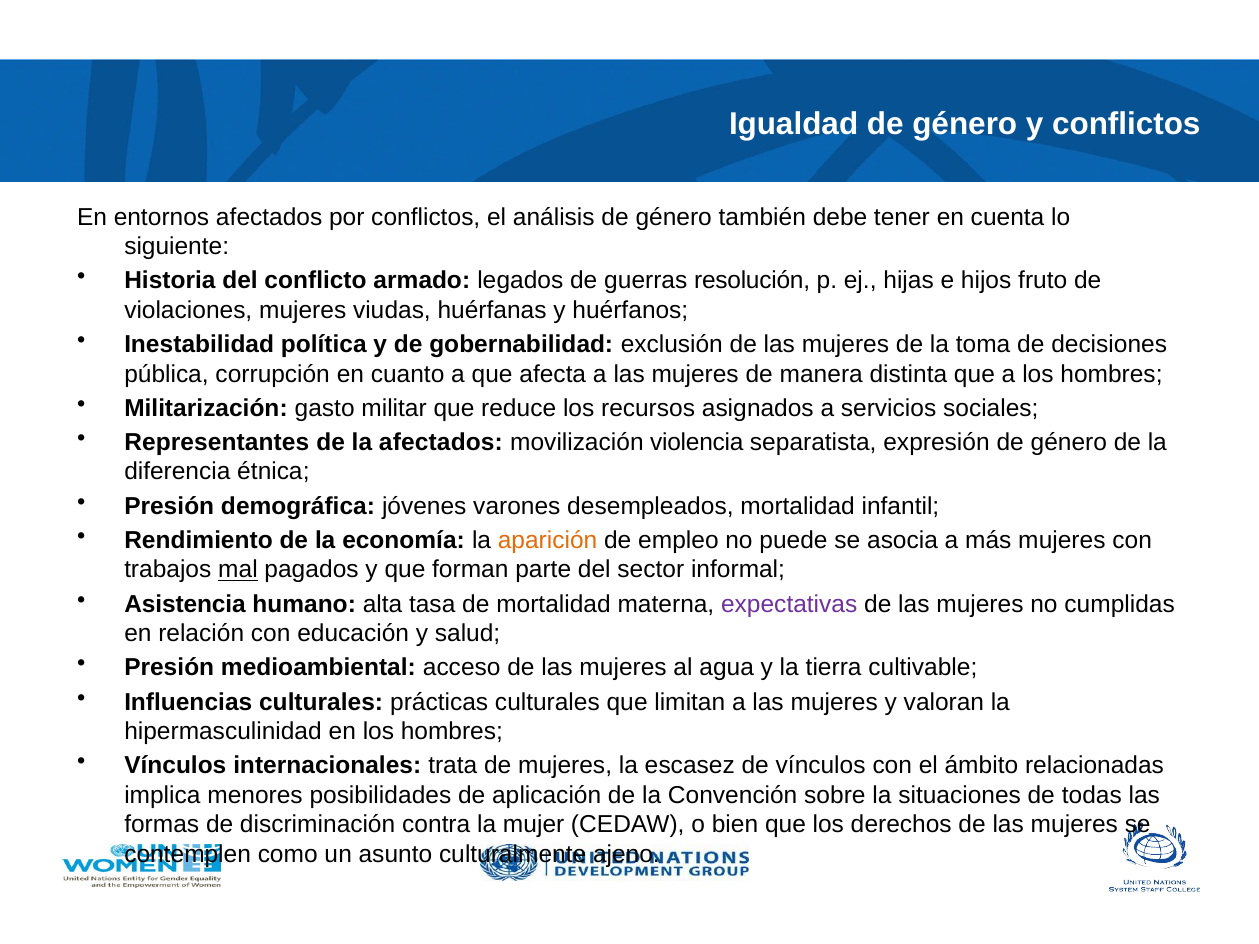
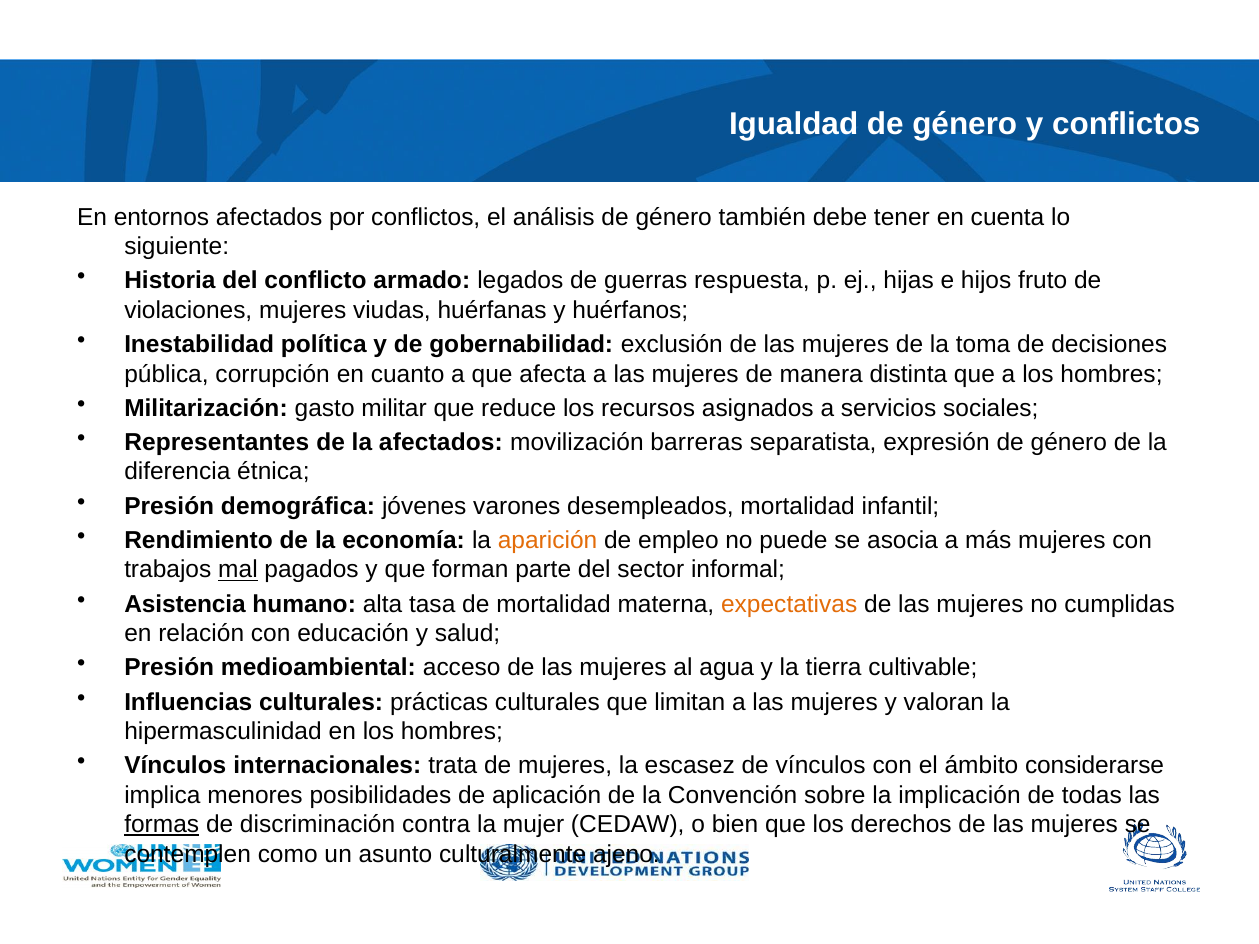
resolución: resolución -> respuesta
violencia: violencia -> barreras
expectativas colour: purple -> orange
relacionadas: relacionadas -> considerarse
situaciones: situaciones -> implicación
formas underline: none -> present
